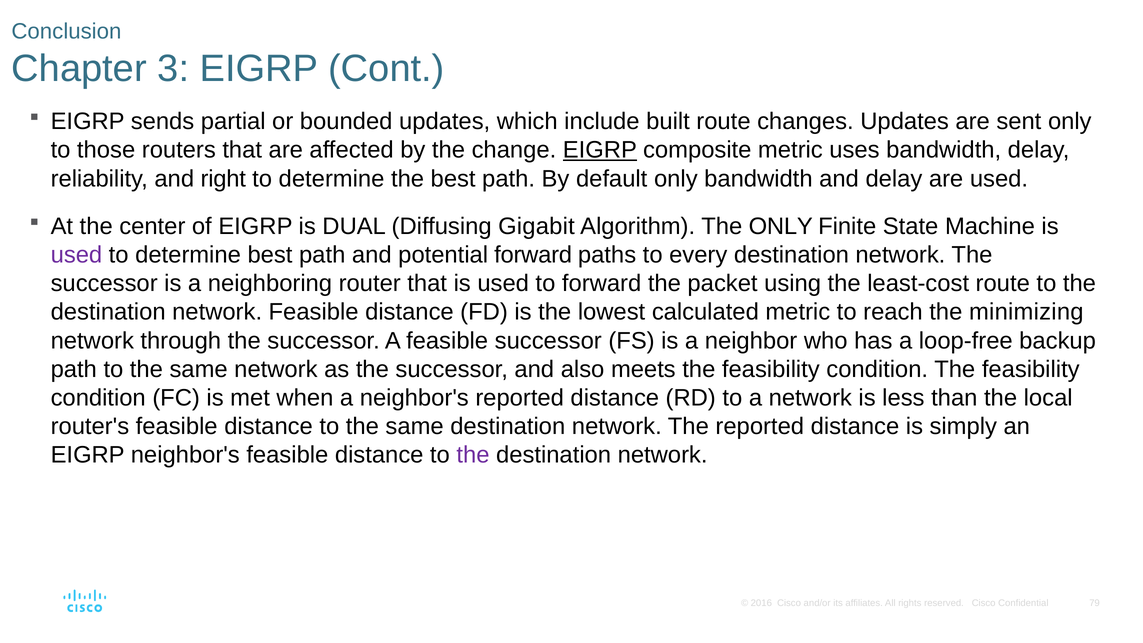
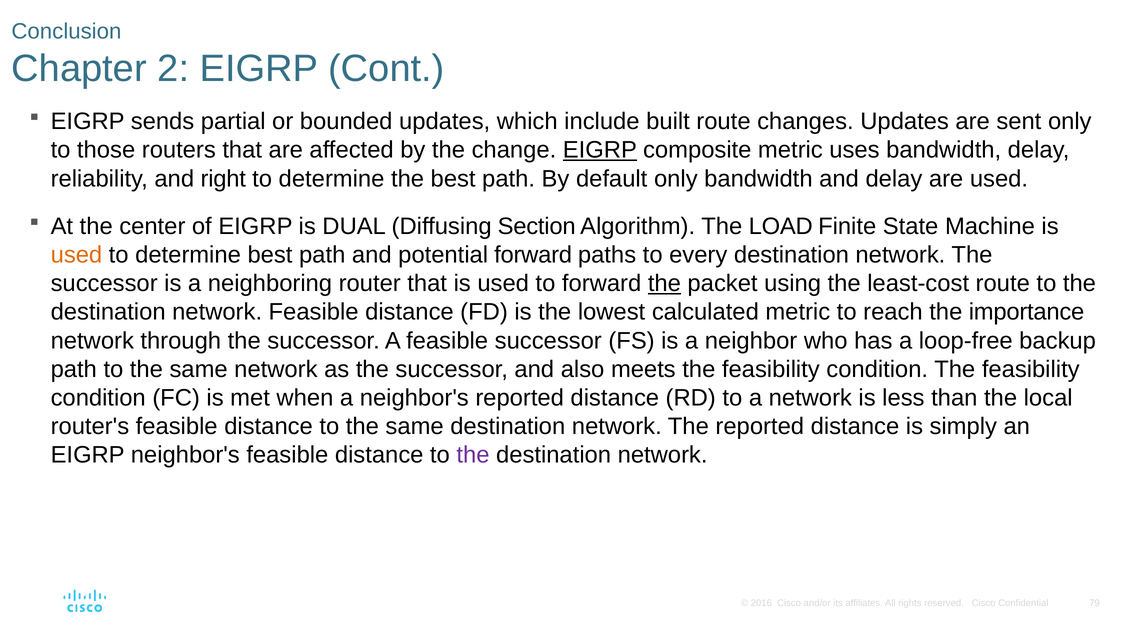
3: 3 -> 2
Gigabit: Gigabit -> Section
The ONLY: ONLY -> LOAD
used at (76, 255) colour: purple -> orange
the at (664, 283) underline: none -> present
minimizing: minimizing -> importance
